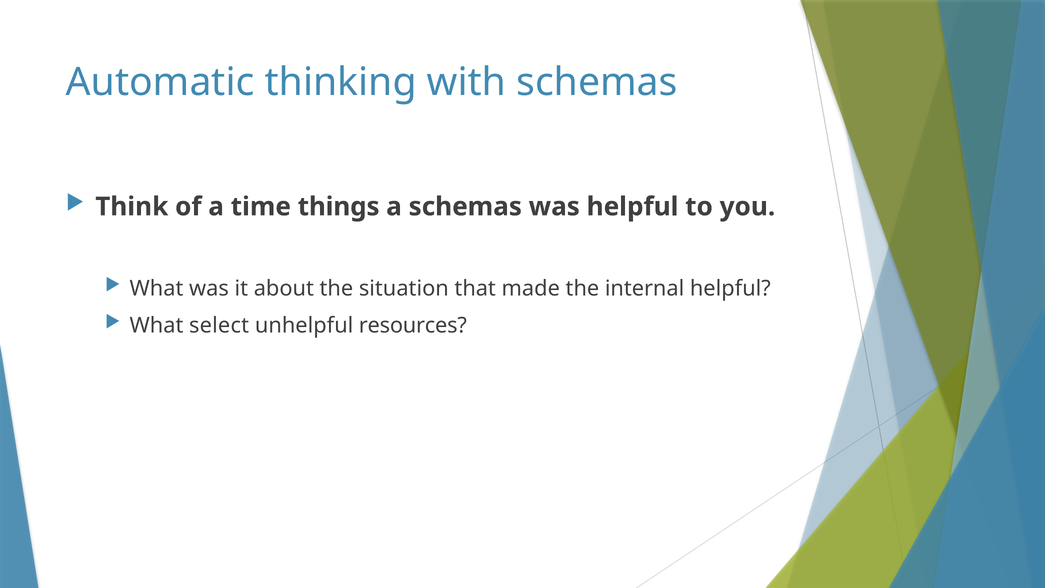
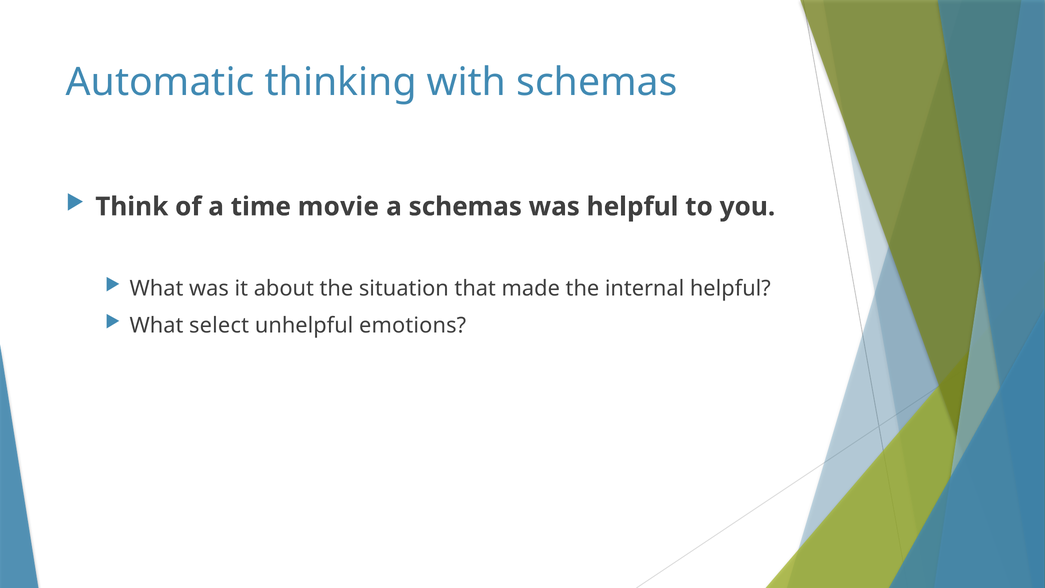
things: things -> movie
resources: resources -> emotions
